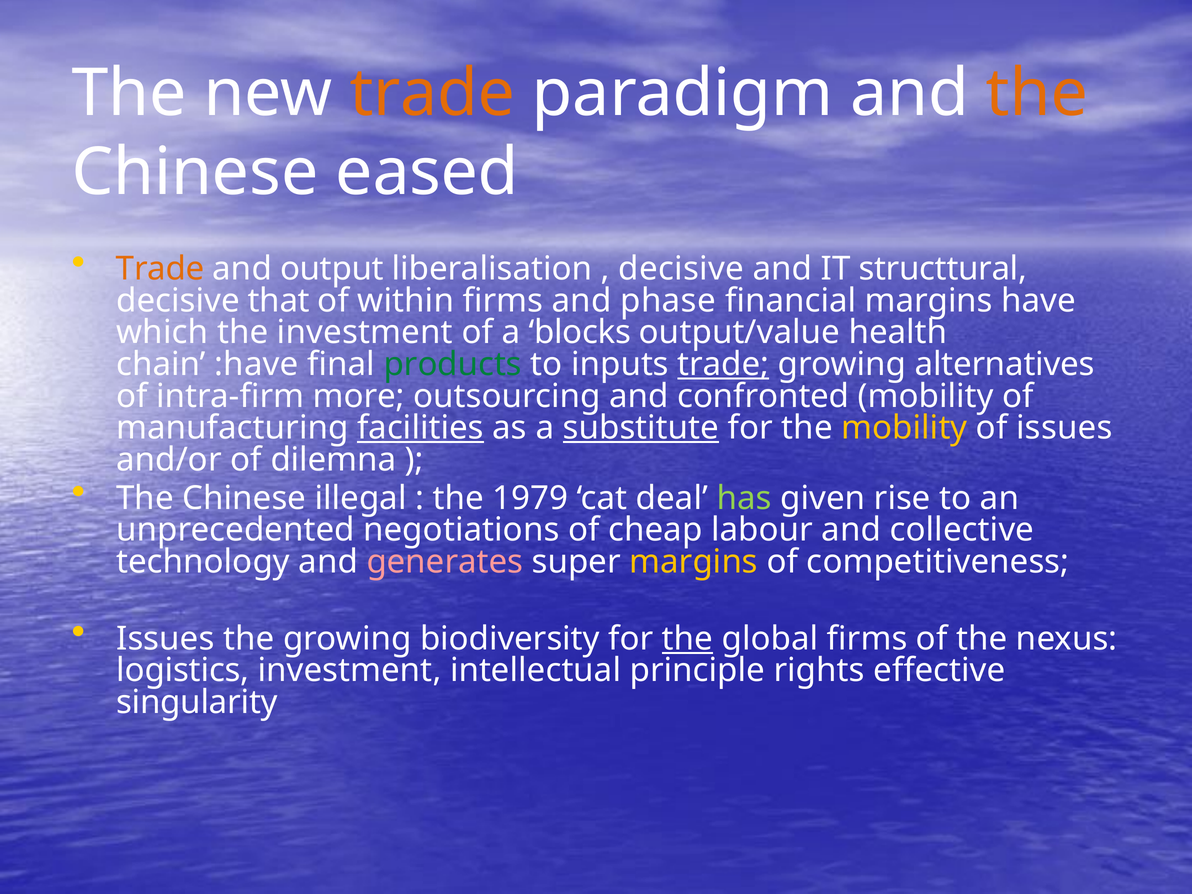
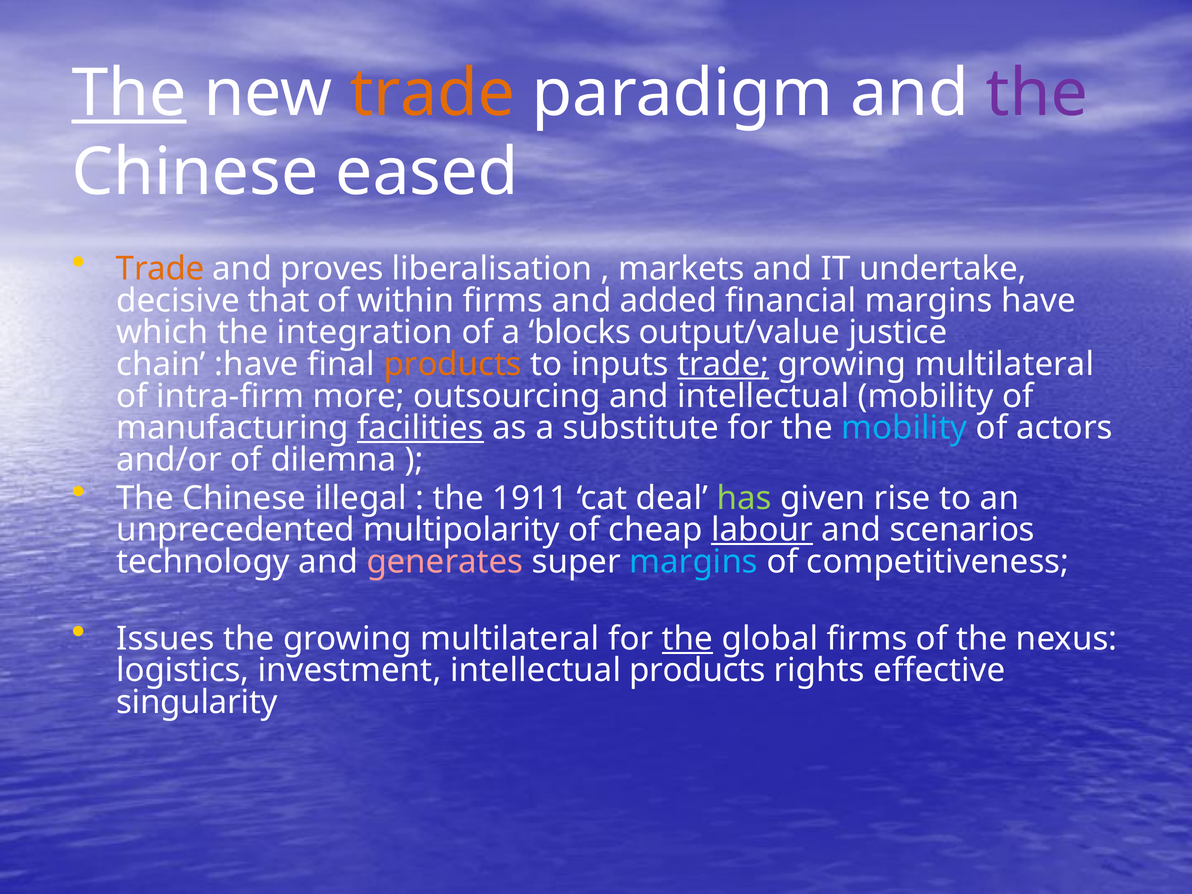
The at (129, 93) underline: none -> present
the at (1037, 93) colour: orange -> purple
output: output -> proves
decisive at (681, 269): decisive -> markets
structtural: structtural -> undertake
phase: phase -> added
the investment: investment -> integration
health: health -> justice
products at (453, 364) colour: green -> orange
alternatives at (1005, 364): alternatives -> multilateral
and confronted: confronted -> intellectual
substitute underline: present -> none
mobility at (904, 428) colour: yellow -> light blue
of issues: issues -> actors
1979: 1979 -> 1911
negotiations: negotiations -> multipolarity
labour underline: none -> present
collective: collective -> scenarios
margins at (694, 562) colour: yellow -> light blue
the growing biodiversity: biodiversity -> multilateral
intellectual principle: principle -> products
